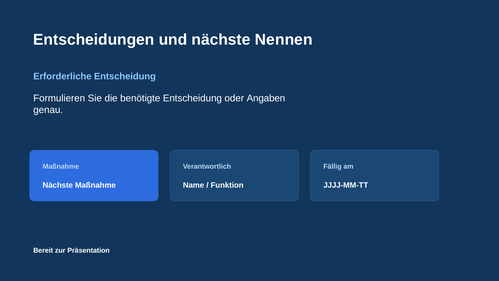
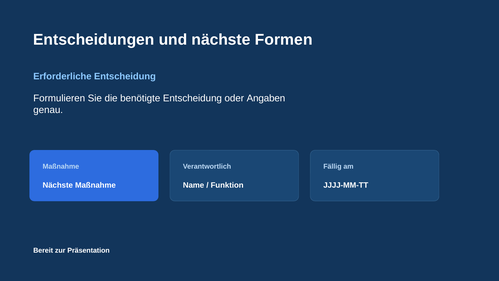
Nennen: Nennen -> Formen
